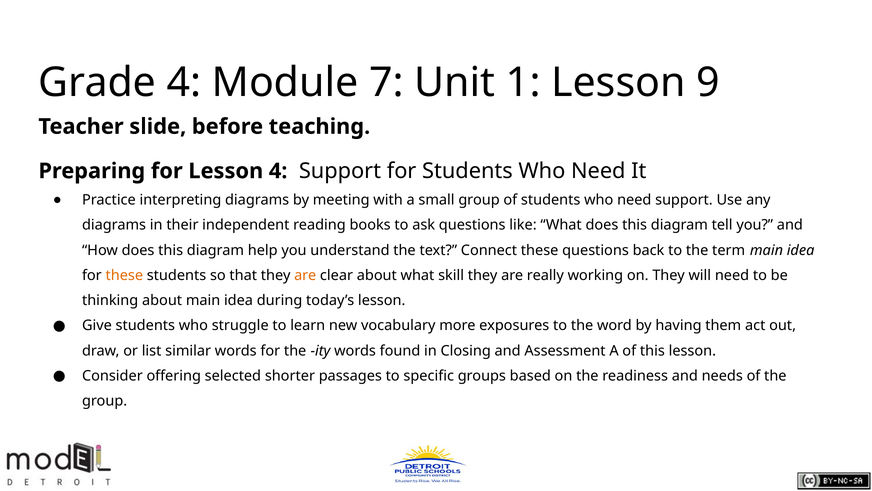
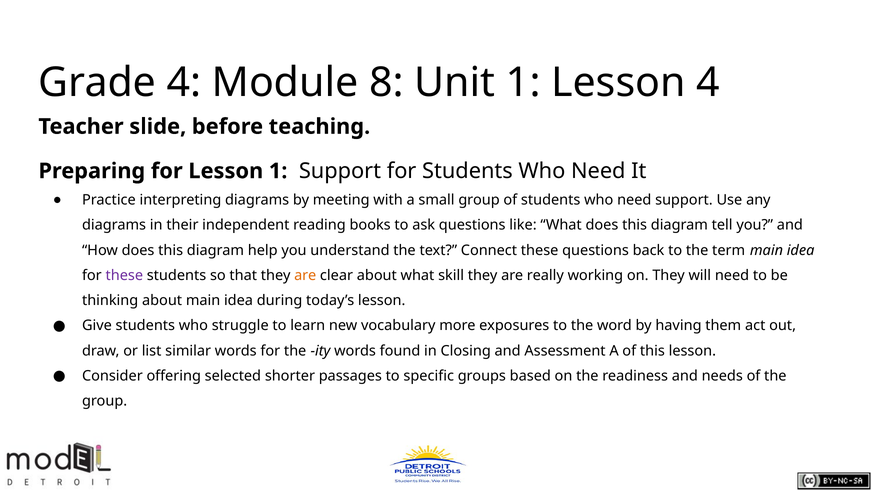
7: 7 -> 8
Lesson 9: 9 -> 4
Lesson 4: 4 -> 1
these at (124, 275) colour: orange -> purple
